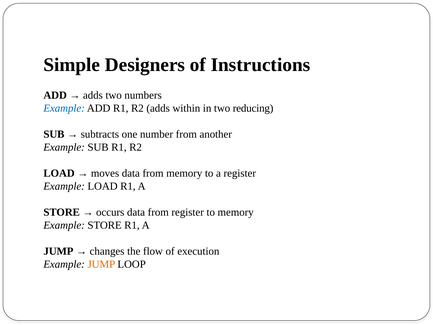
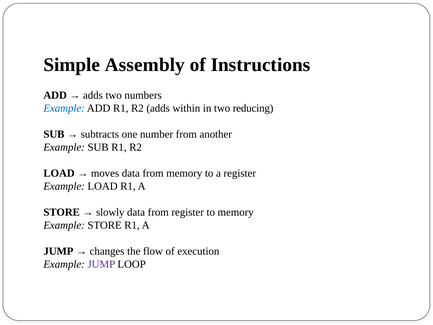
Designers: Designers -> Assembly
occurs: occurs -> slowly
JUMP at (101, 264) colour: orange -> purple
